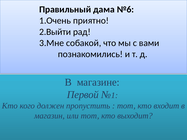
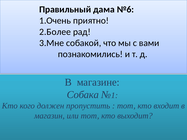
2.Выйти: 2.Выйти -> 2.Более
Первой: Первой -> Собака
